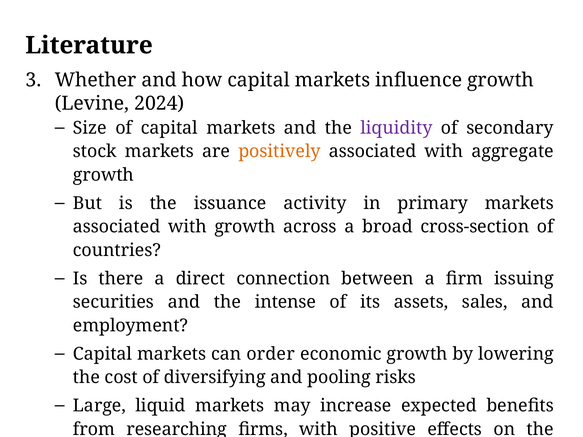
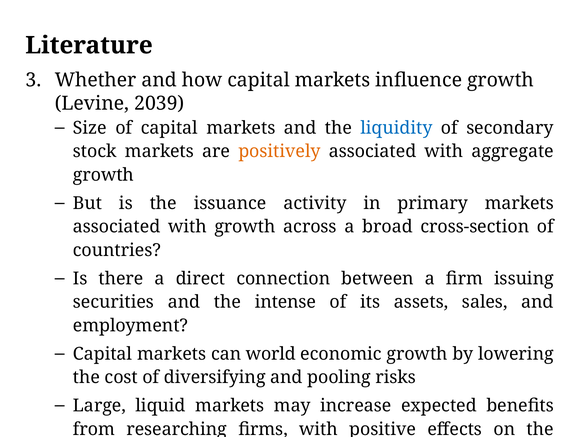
2024: 2024 -> 2039
liquidity colour: purple -> blue
order: order -> world
